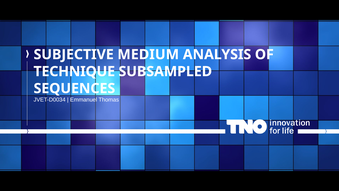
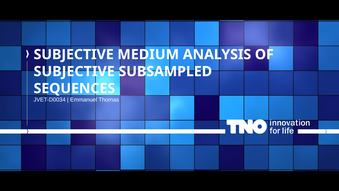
TECHNIQUE at (74, 71): TECHNIQUE -> SUBJECTIVE
